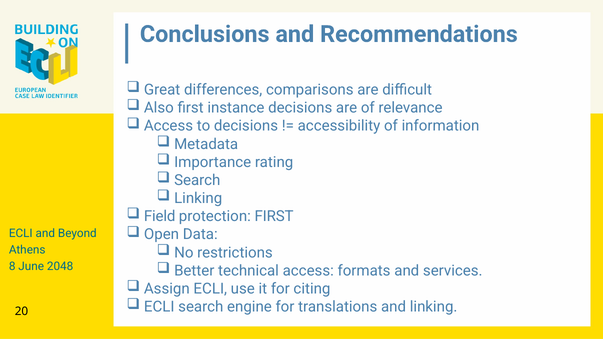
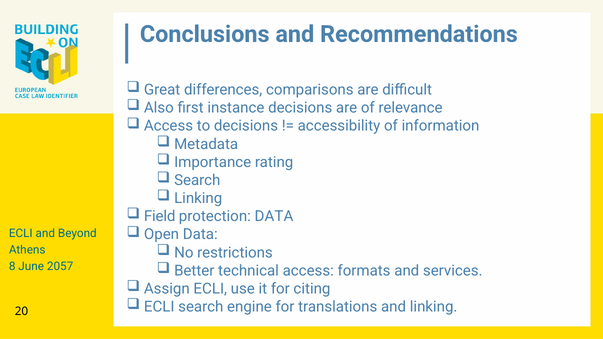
protection FIRST: FIRST -> DATA
2048: 2048 -> 2057
